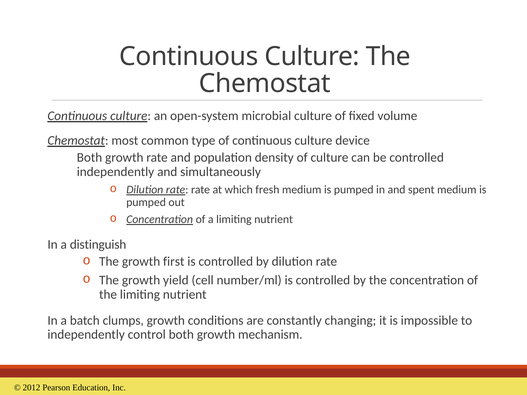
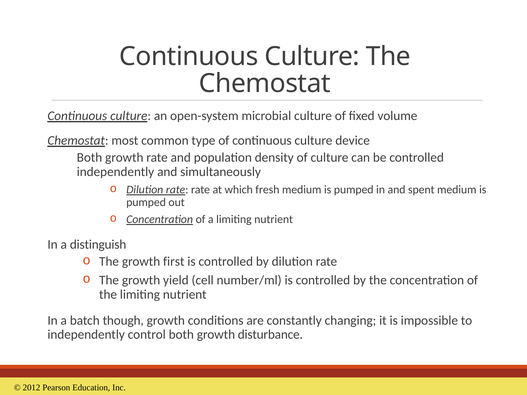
clumps: clumps -> though
mechanism: mechanism -> disturbance
